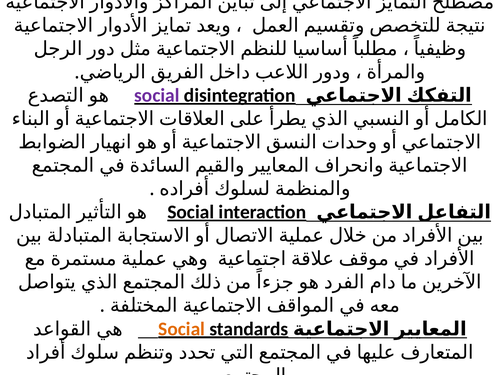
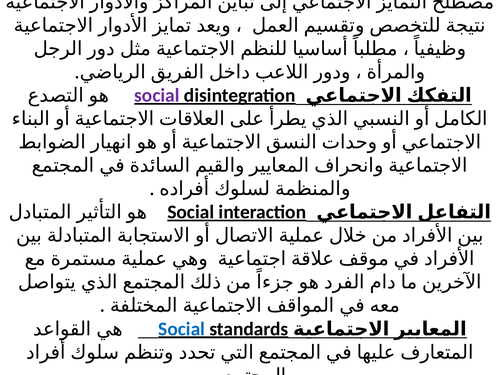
Social at (182, 329) colour: orange -> blue
